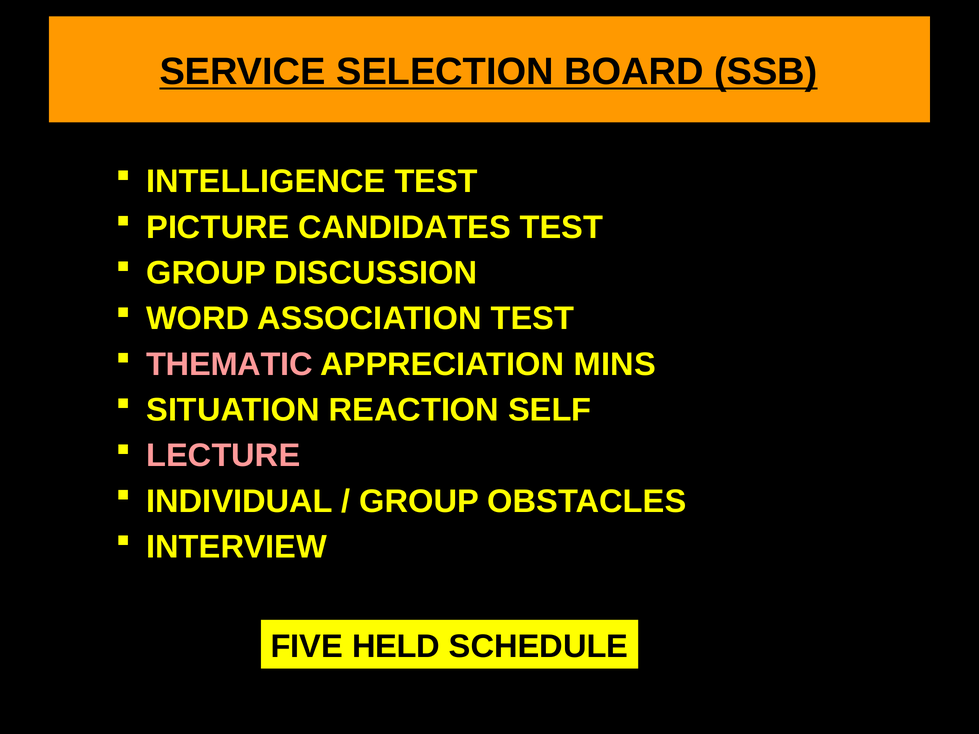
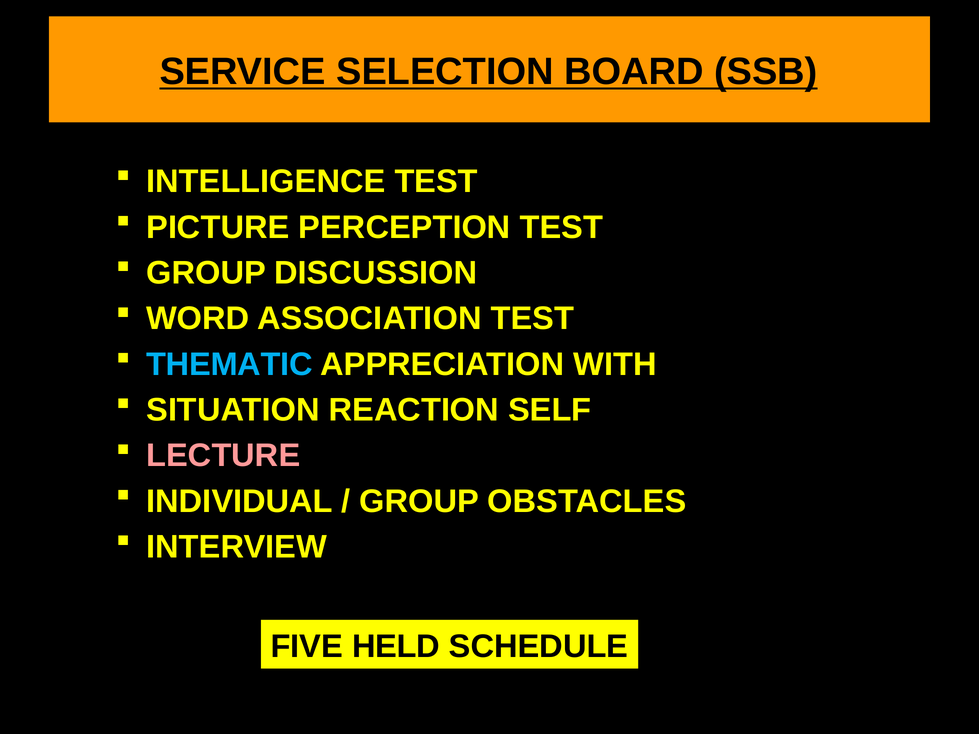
CANDIDATES: CANDIDATES -> PERCEPTION
THEMATIC colour: pink -> light blue
MINS: MINS -> WITH
